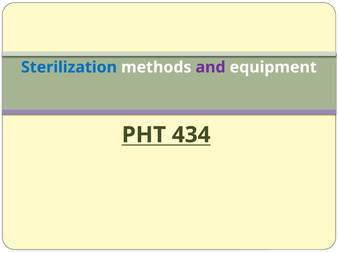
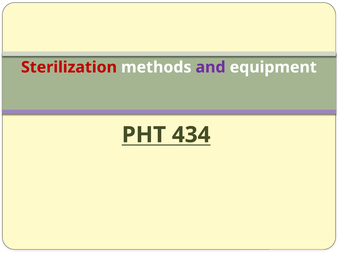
Sterilization colour: blue -> red
